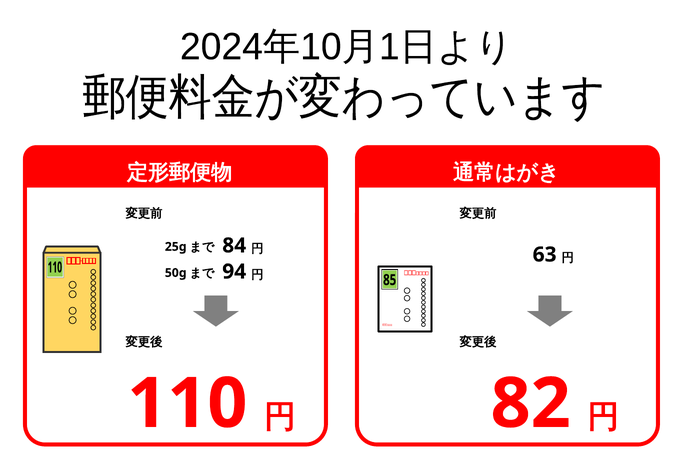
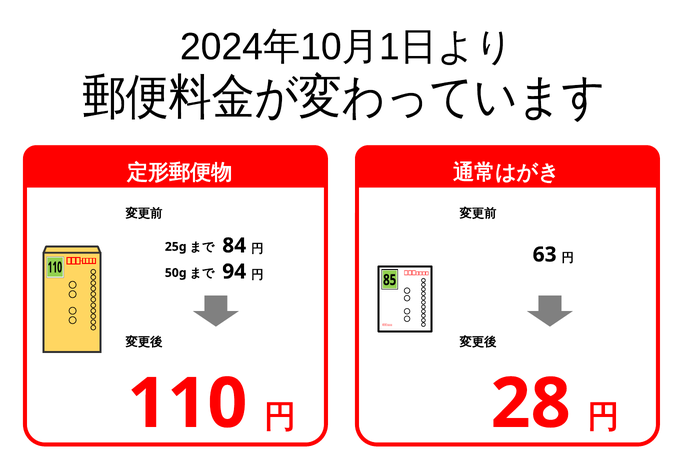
82: 82 -> 28
